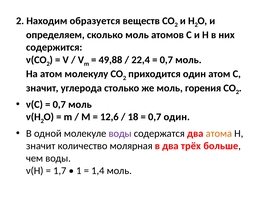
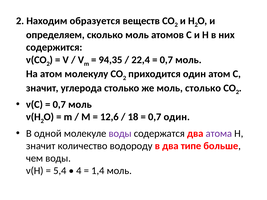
49,88: 49,88 -> 94,35
моль горения: горения -> столько
атома colour: orange -> purple
молярная: молярная -> водороду
трёх: трёх -> типе
1,7: 1,7 -> 5,4
1: 1 -> 4
